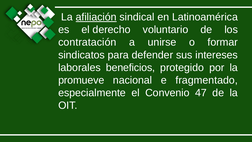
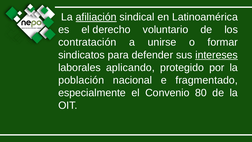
intereses underline: none -> present
beneficios: beneficios -> aplicando
promueve: promueve -> población
47: 47 -> 80
